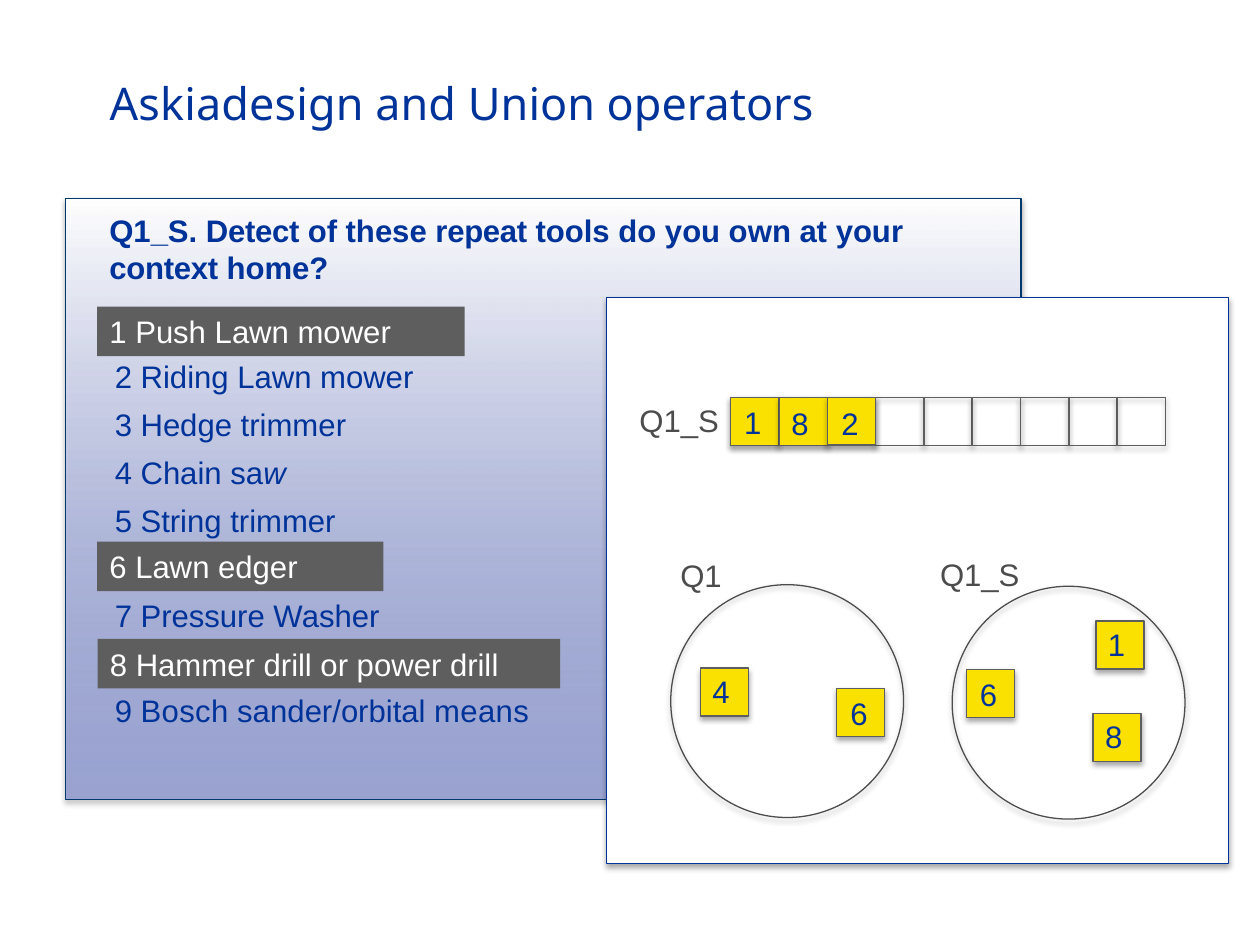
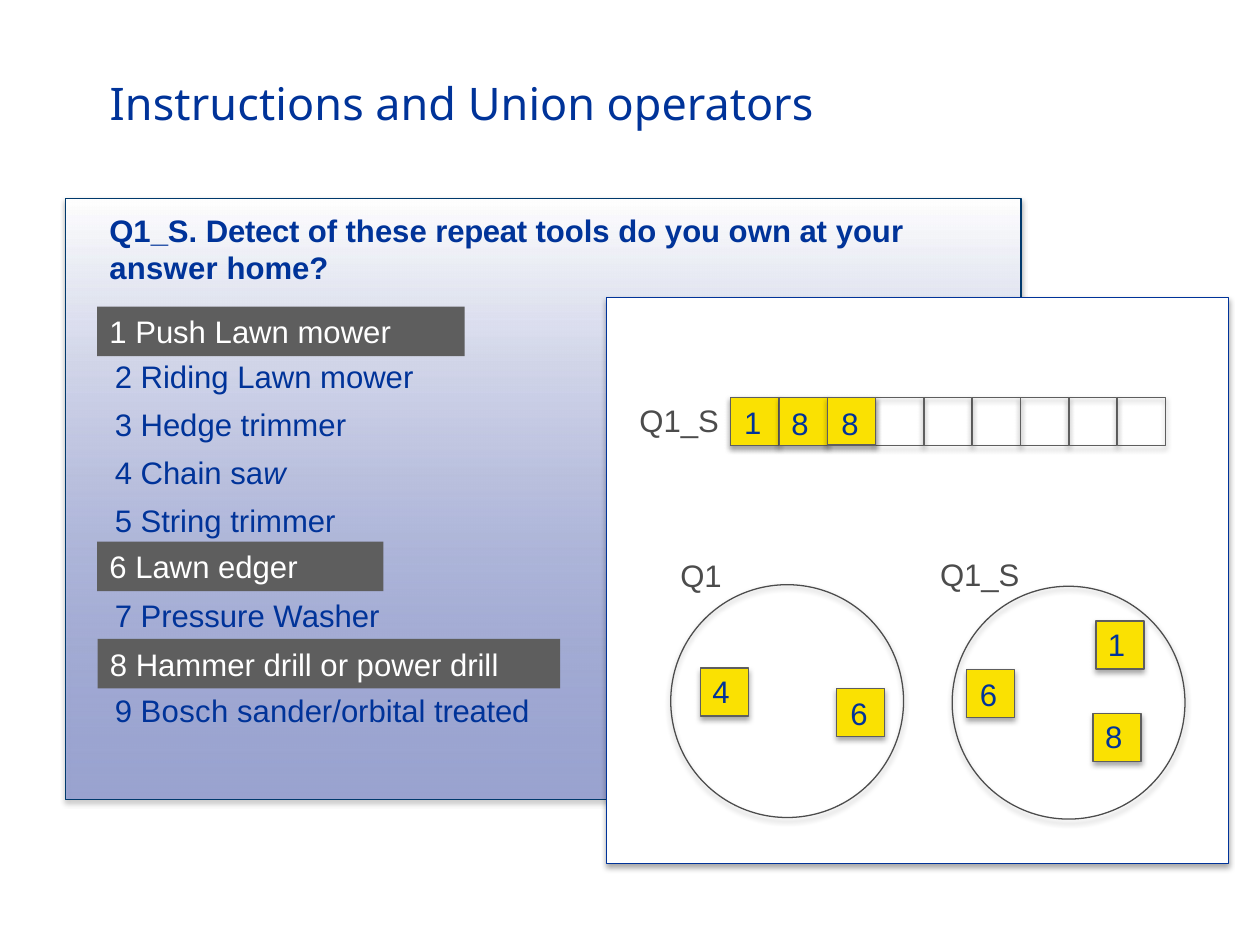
Askiadesign: Askiadesign -> Instructions
context: context -> answer
8 2: 2 -> 8
means: means -> treated
